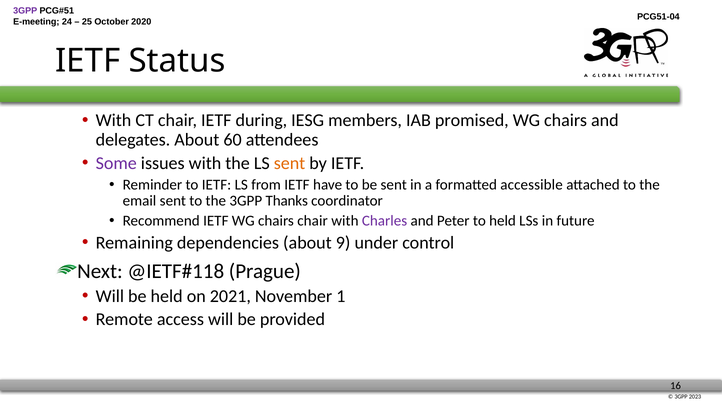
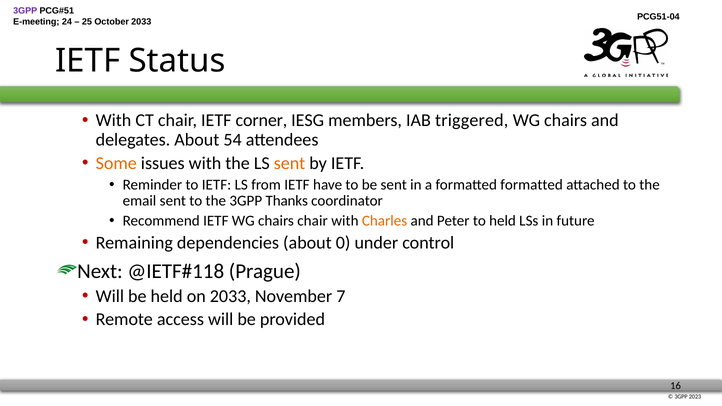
2020 at (141, 22): 2020 -> 2033
during: during -> corner
promised: promised -> triggered
60: 60 -> 54
Some colour: purple -> orange
formatted accessible: accessible -> formatted
Charles colour: purple -> orange
9: 9 -> 0
on 2021: 2021 -> 2033
1: 1 -> 7
